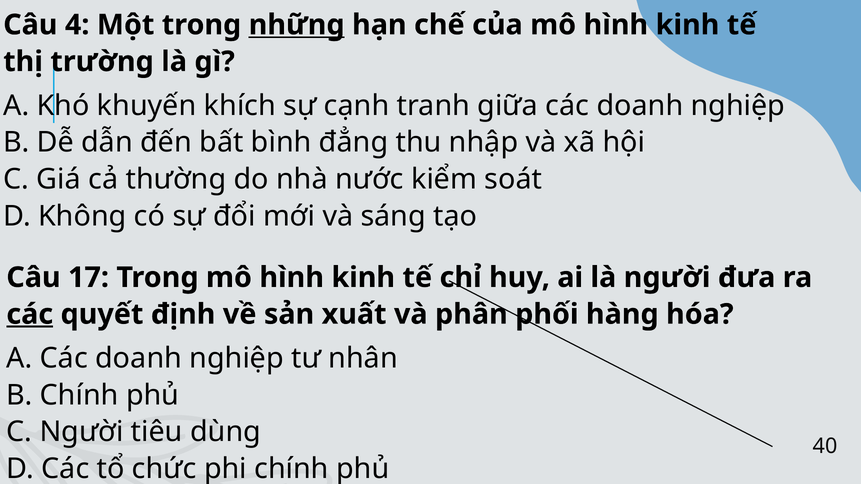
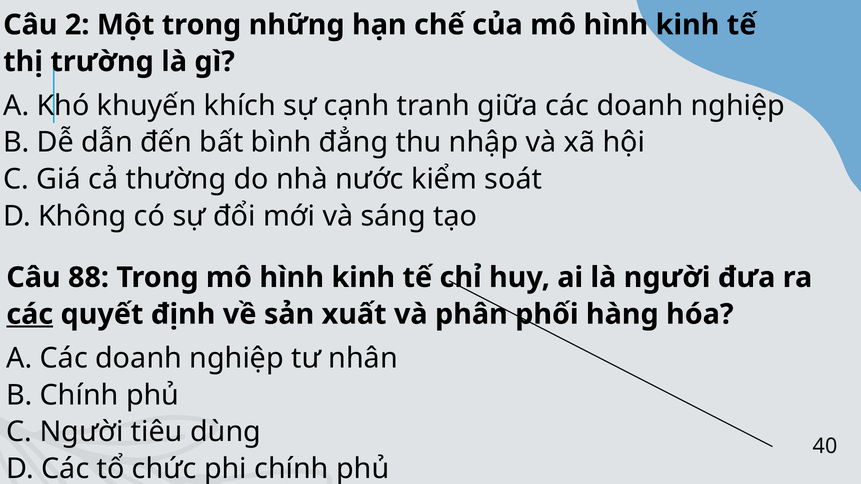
4: 4 -> 2
những underline: present -> none
17: 17 -> 88
